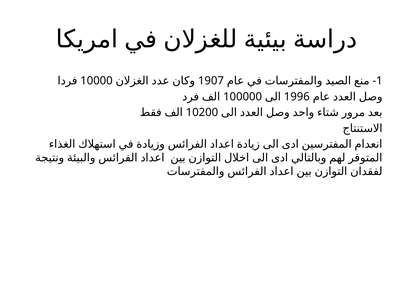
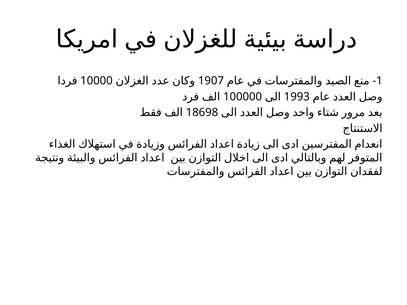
1996: 1996 -> 1993
10200: 10200 -> 18698
